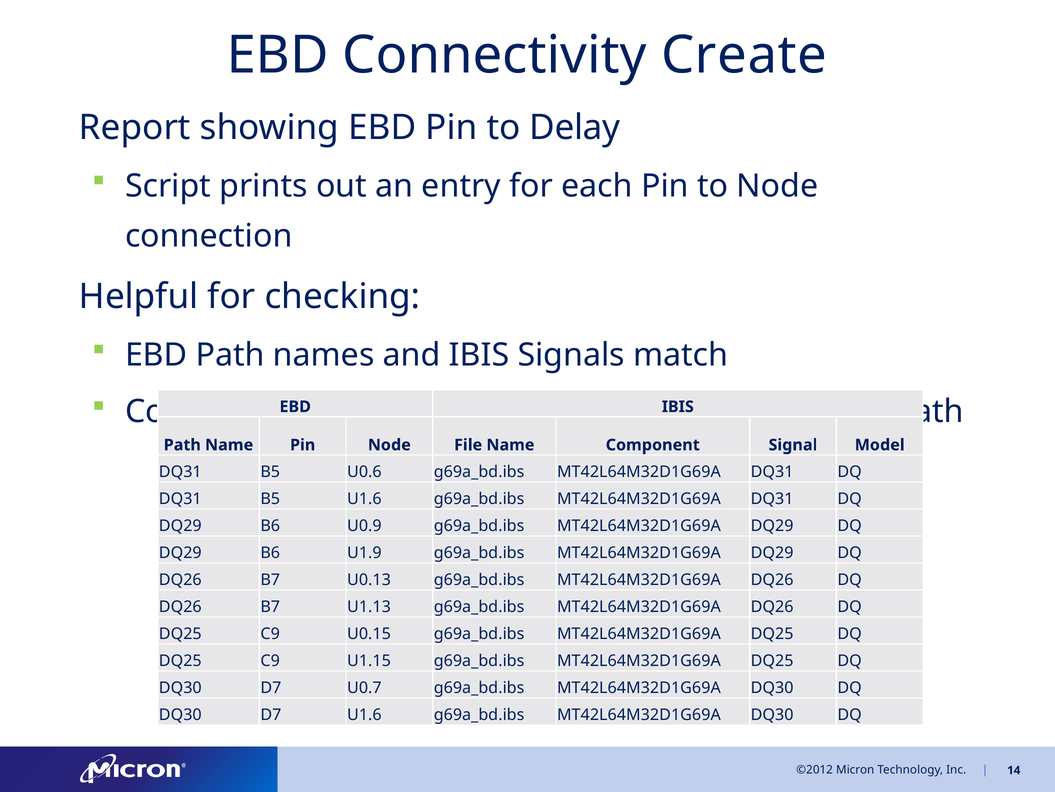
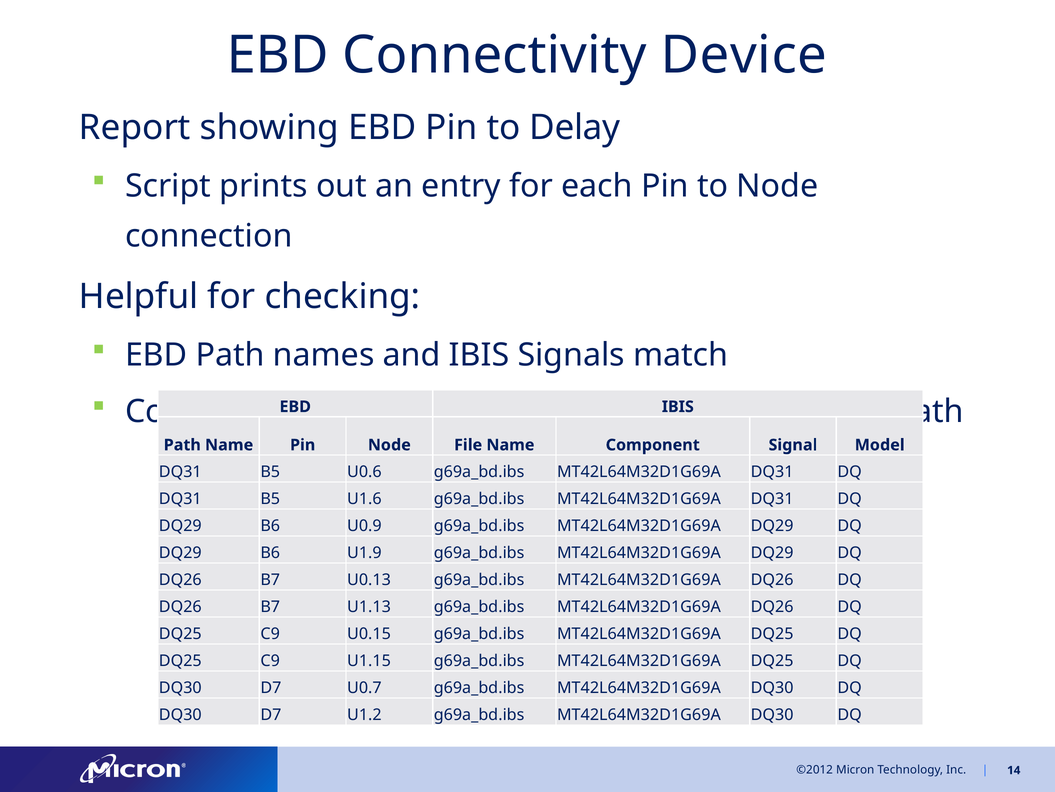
Create: Create -> Device
D7 U1.6: U1.6 -> U1.2
